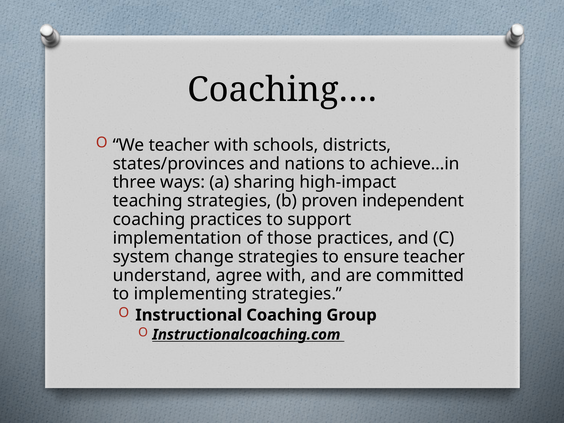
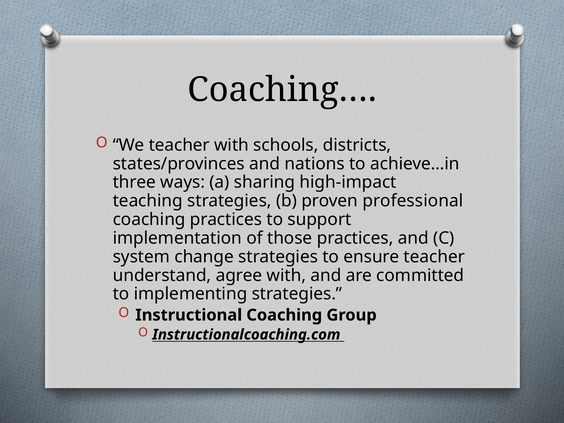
independent: independent -> professional
